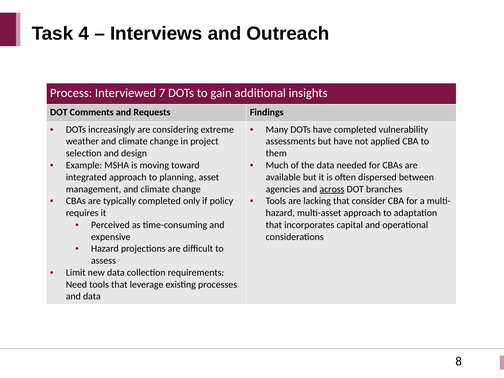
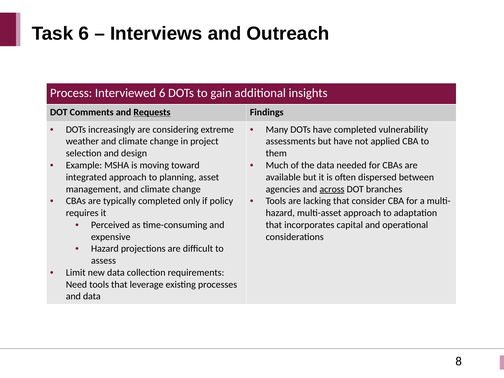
Task 4: 4 -> 6
Interviewed 7: 7 -> 6
Requests underline: none -> present
